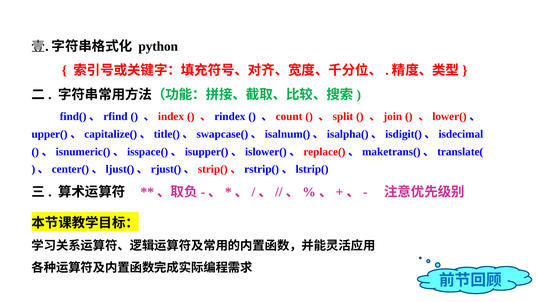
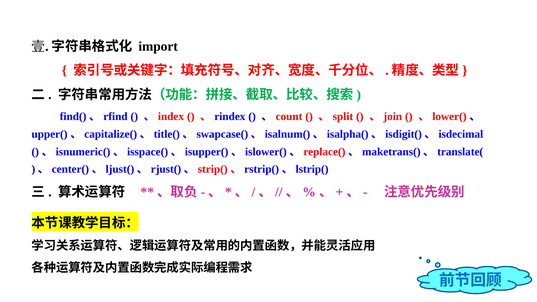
python: python -> import
